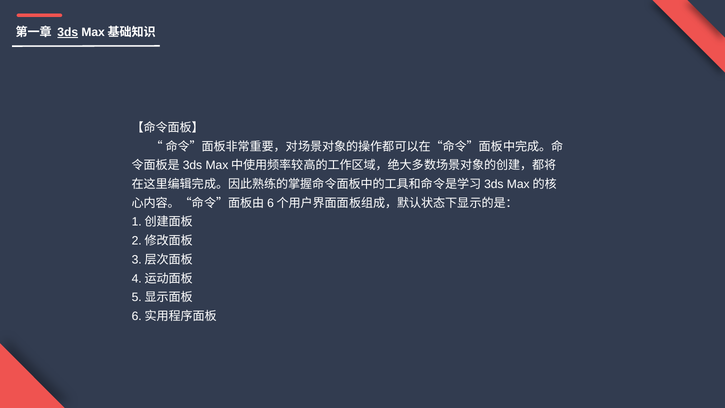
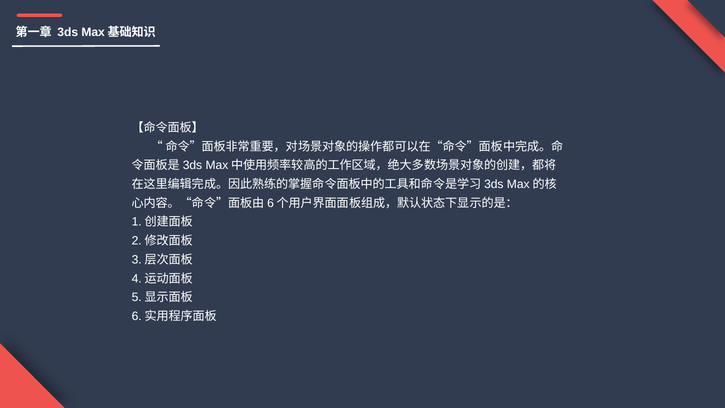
3ds underline: present -> none
